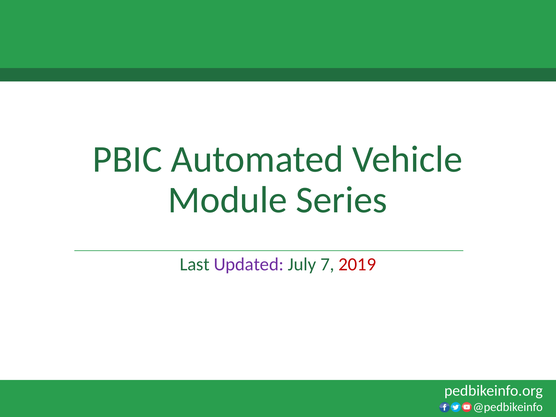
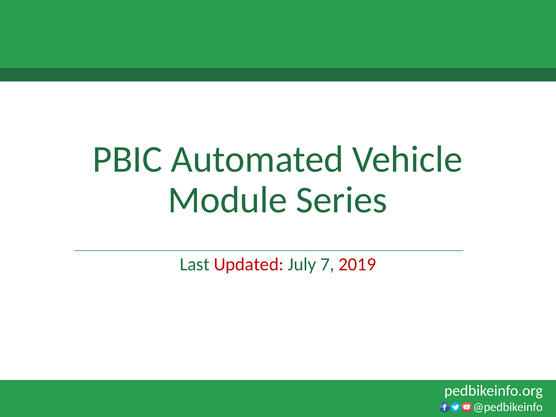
Updated colour: purple -> red
